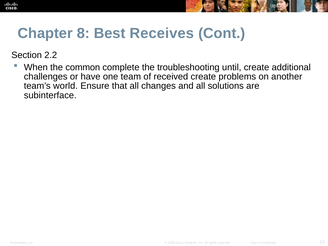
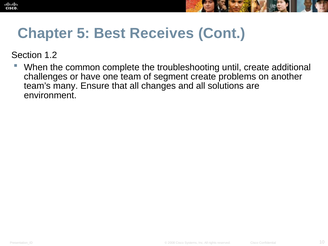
8: 8 -> 5
2.2: 2.2 -> 1.2
received: received -> segment
world: world -> many
subinterface: subinterface -> environment
